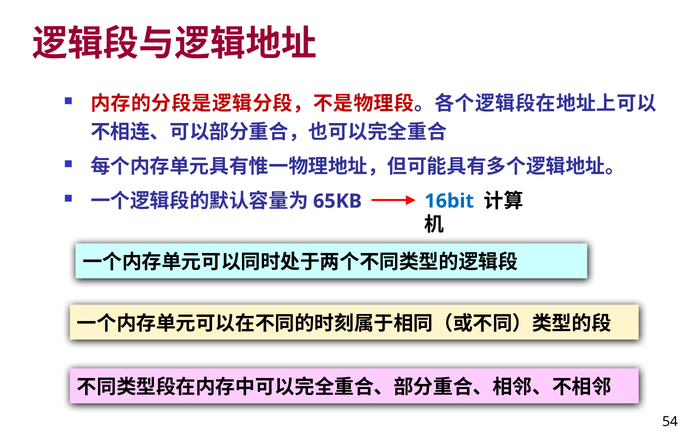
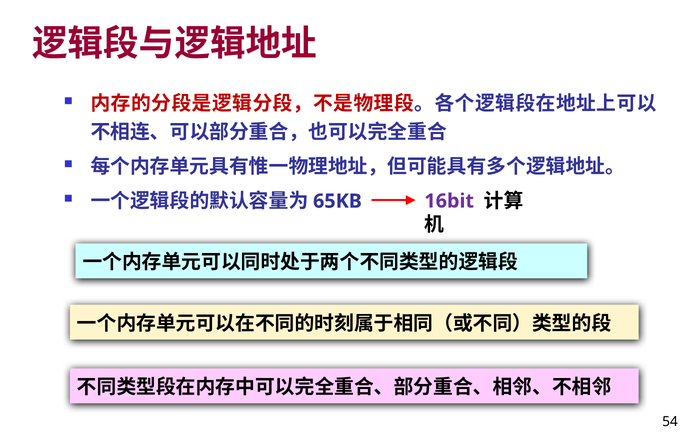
16bit colour: blue -> purple
